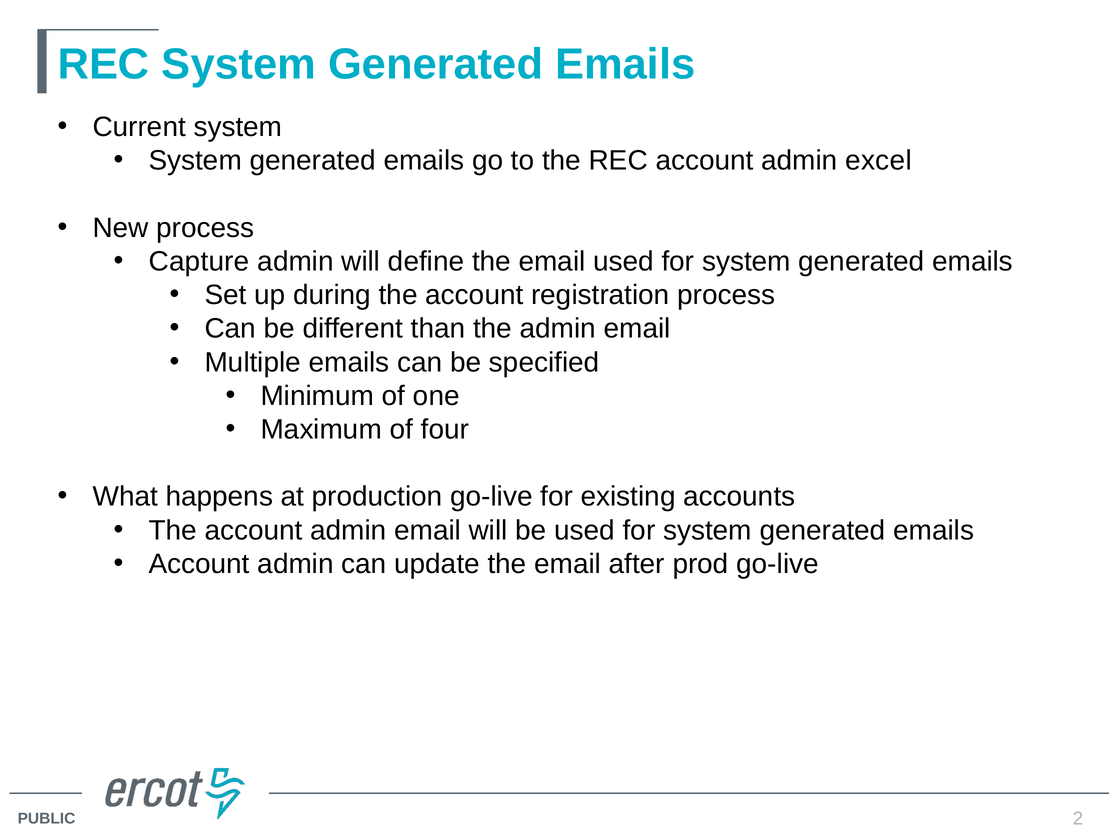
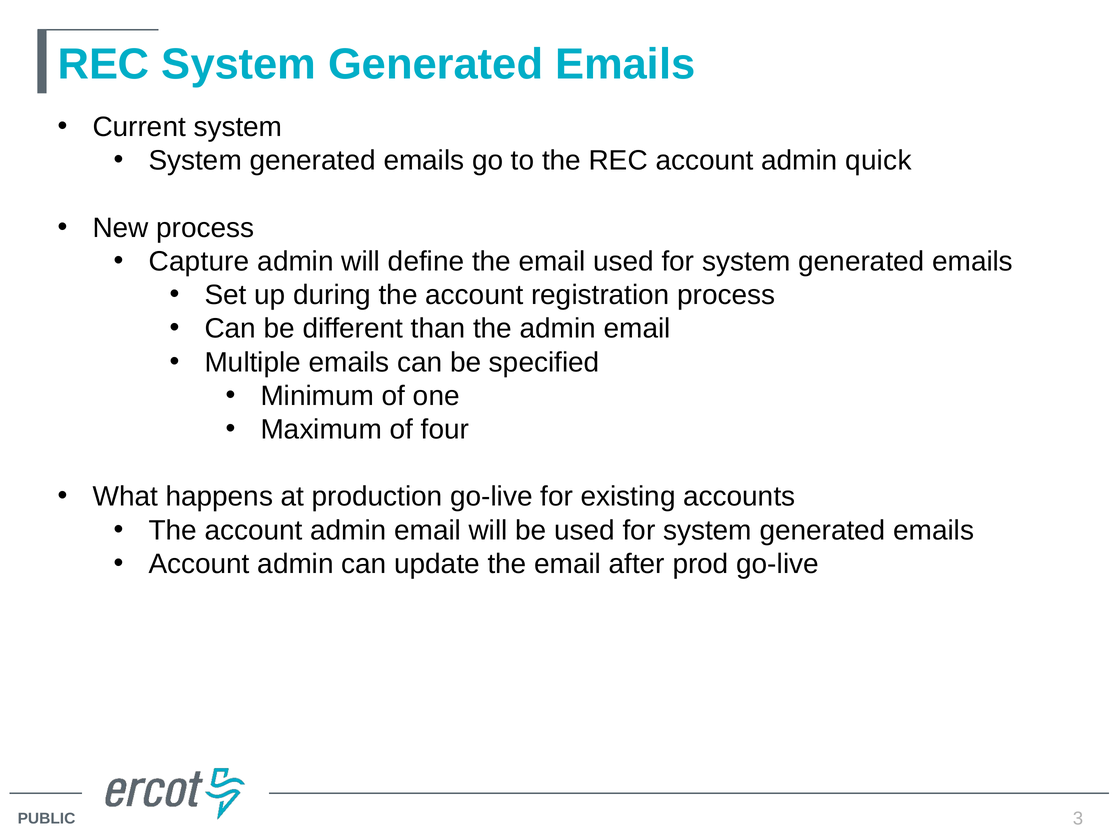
excel: excel -> quick
2: 2 -> 3
